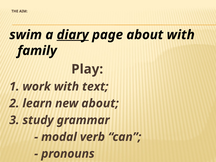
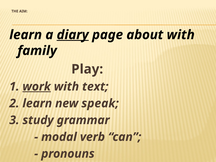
swim at (26, 35): swim -> learn
work underline: none -> present
new about: about -> speak
